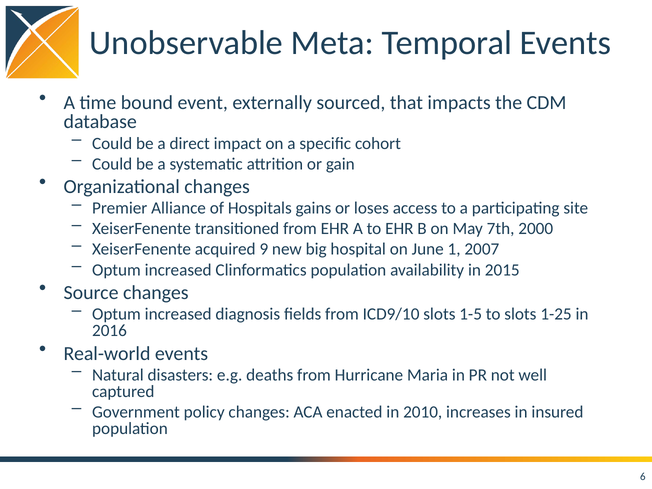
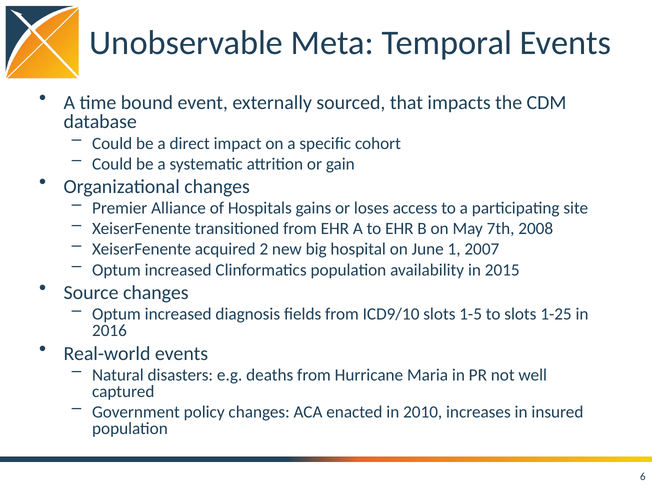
2000: 2000 -> 2008
9: 9 -> 2
